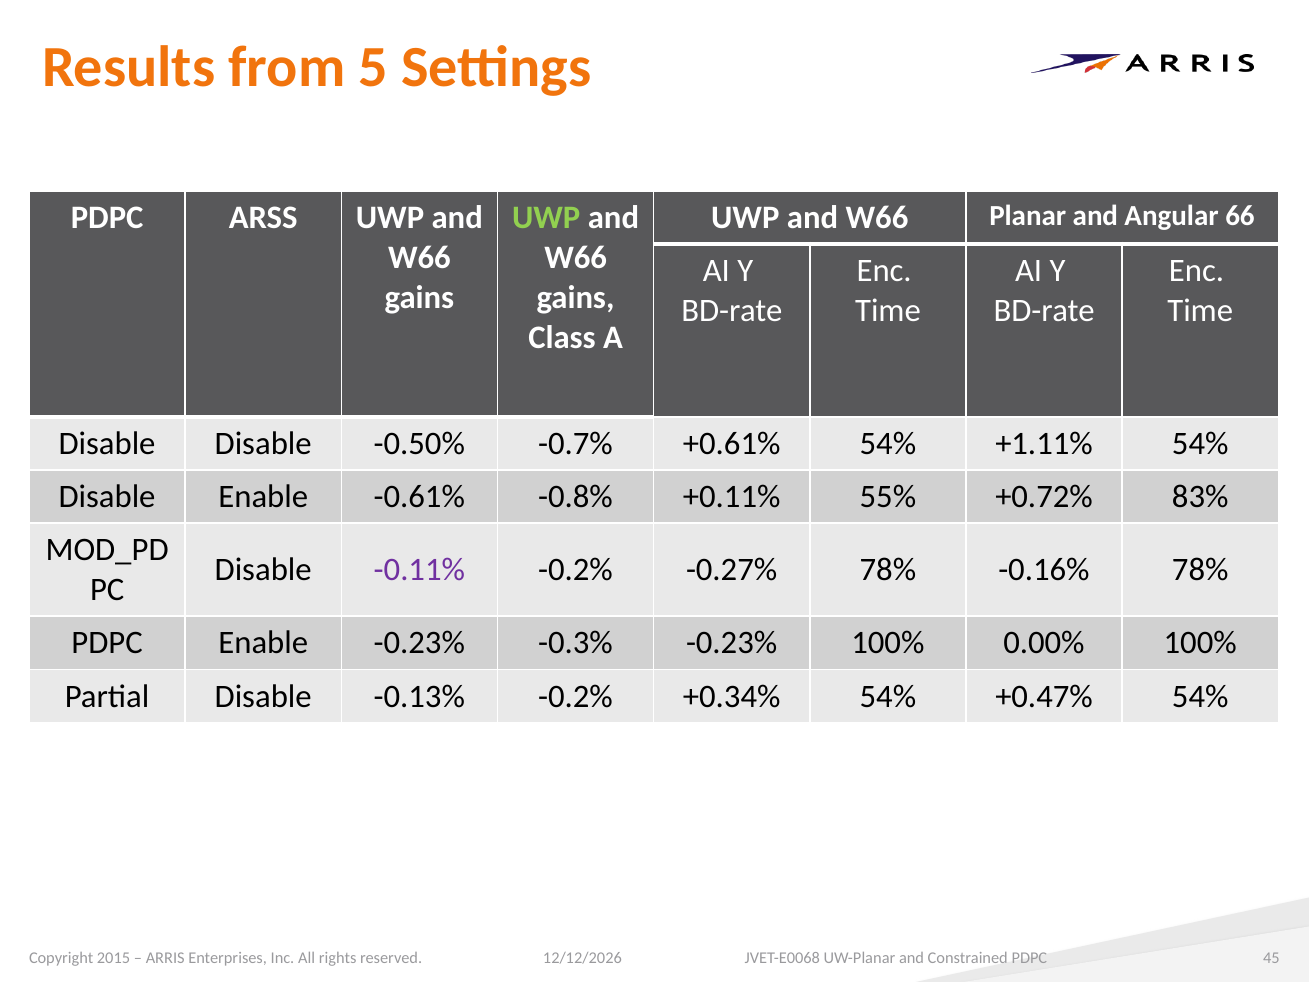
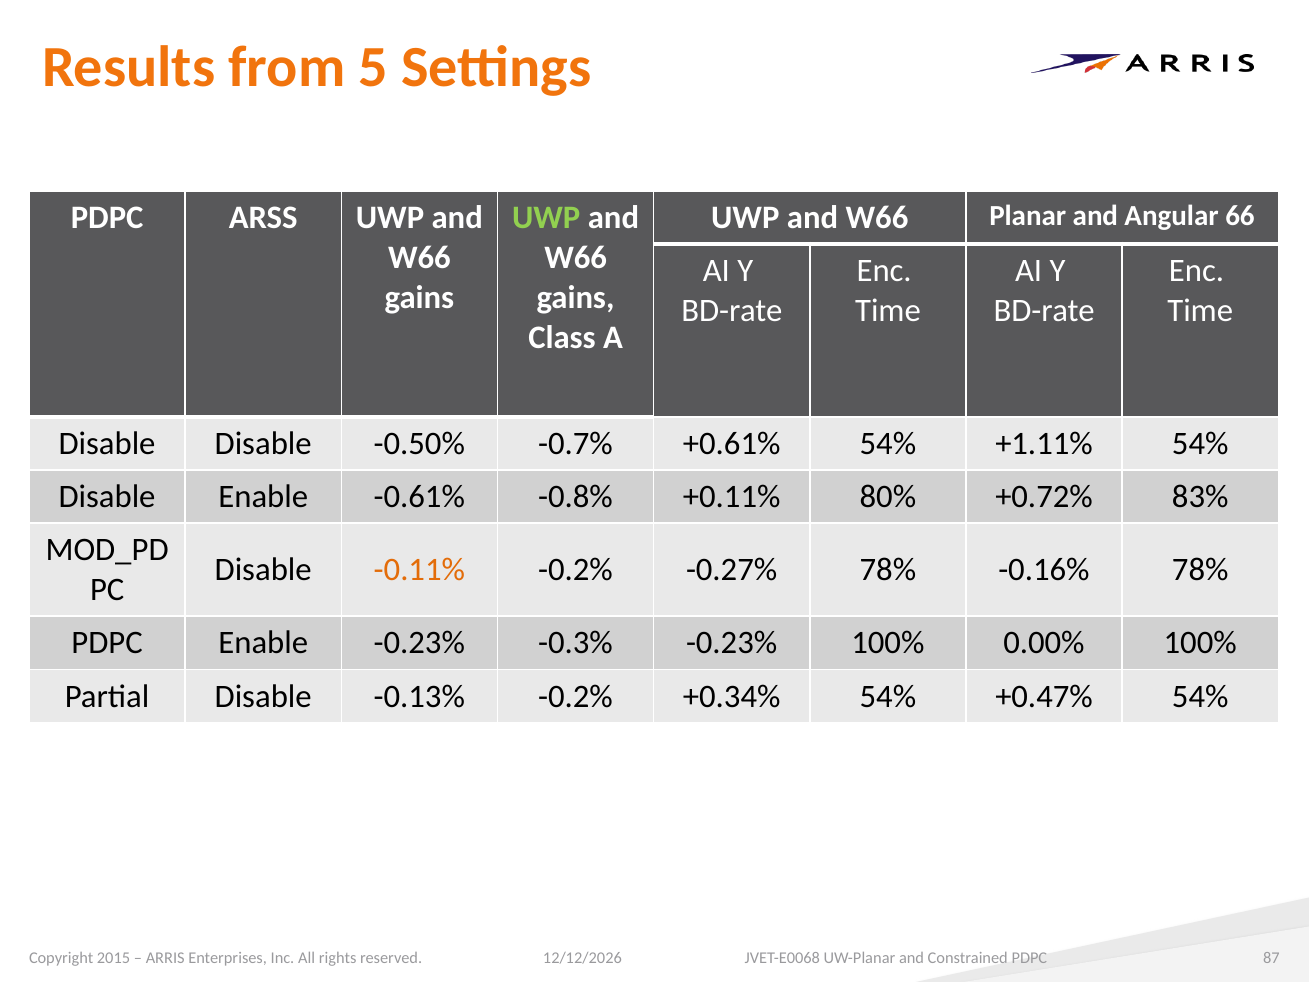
55%: 55% -> 80%
-0.11% colour: purple -> orange
45: 45 -> 87
